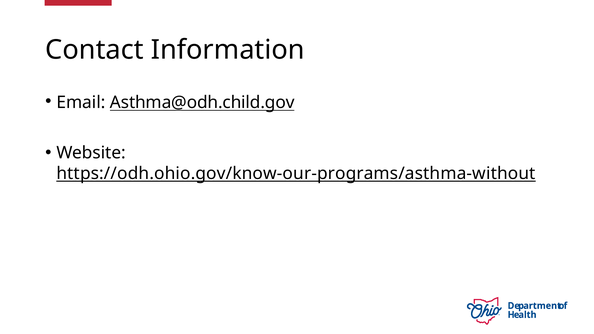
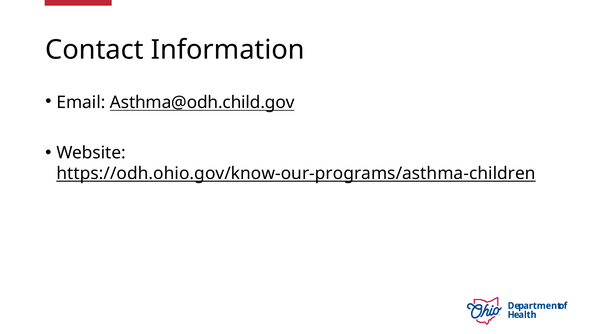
https://odh.ohio.gov/know-our-programs/asthma-without: https://odh.ohio.gov/know-our-programs/asthma-without -> https://odh.ohio.gov/know-our-programs/asthma-children
